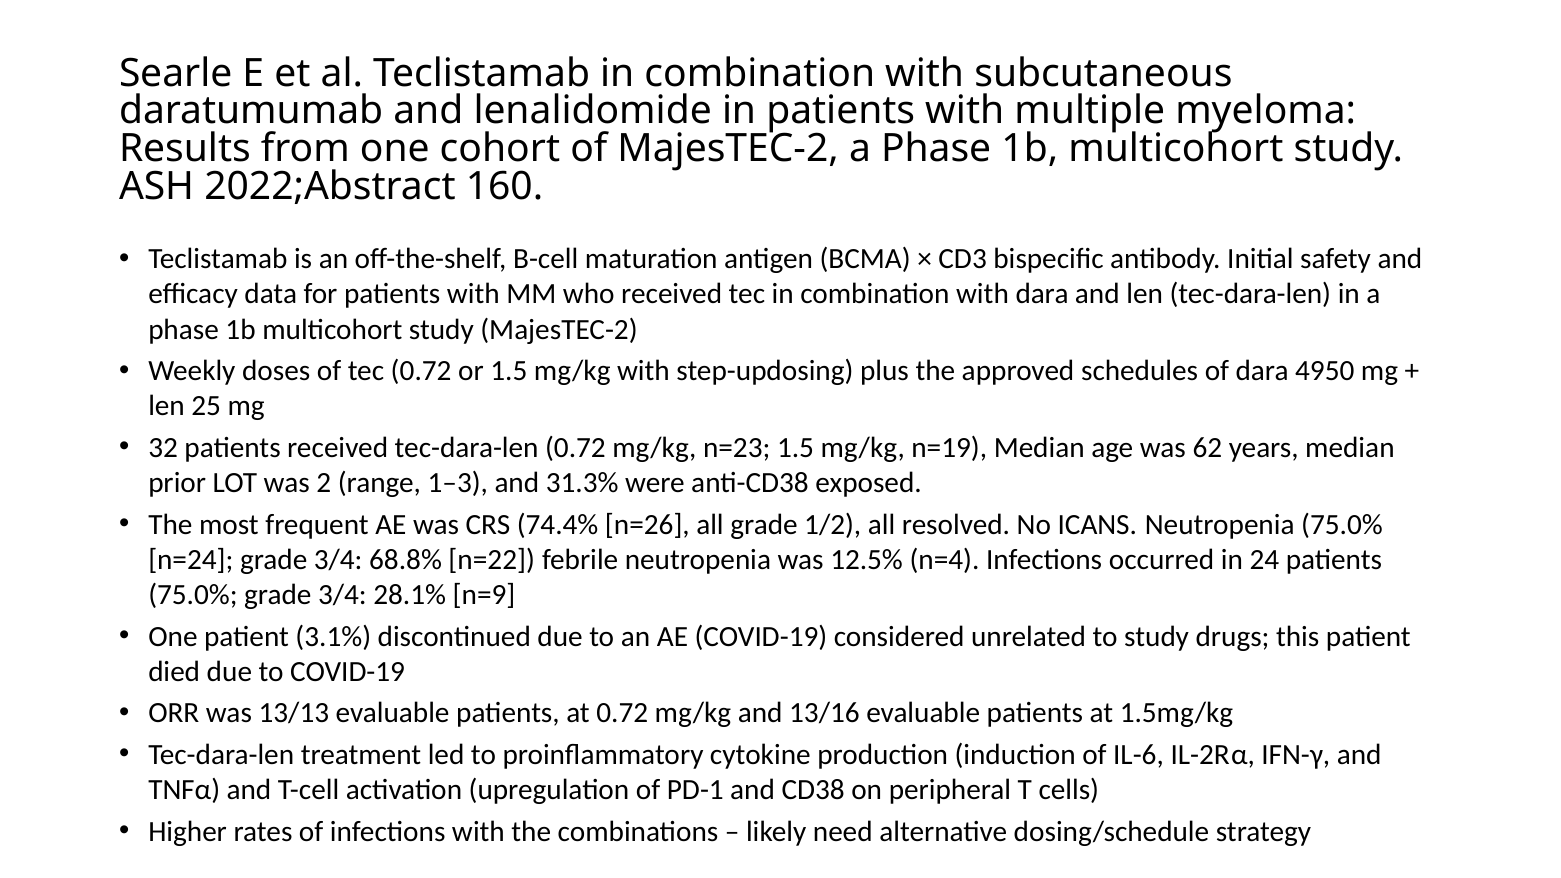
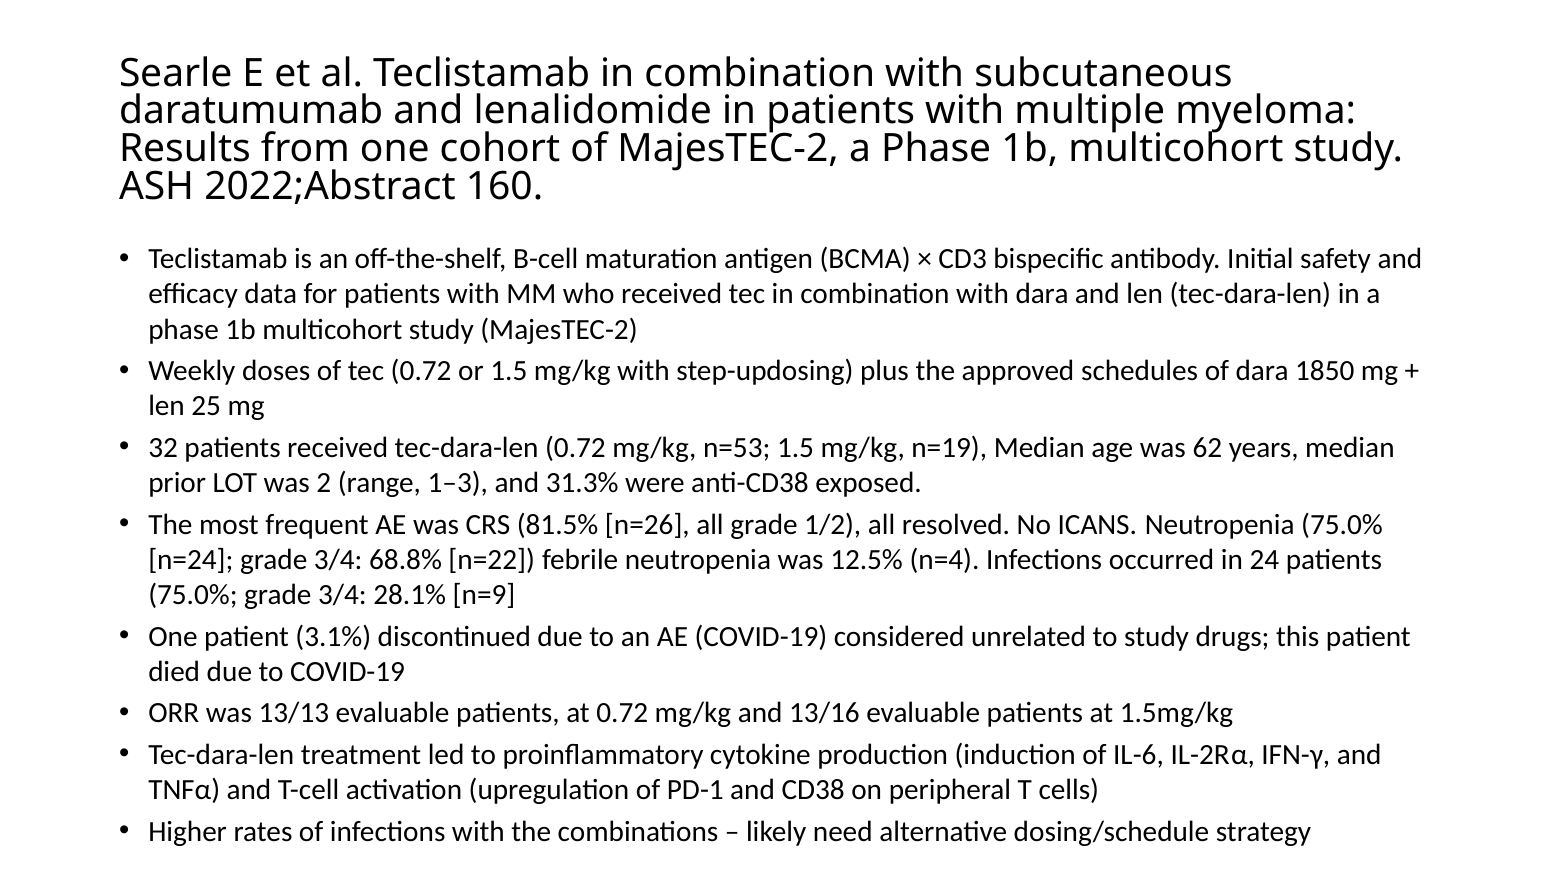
4950: 4950 -> 1850
n=23: n=23 -> n=53
74.4%: 74.4% -> 81.5%
